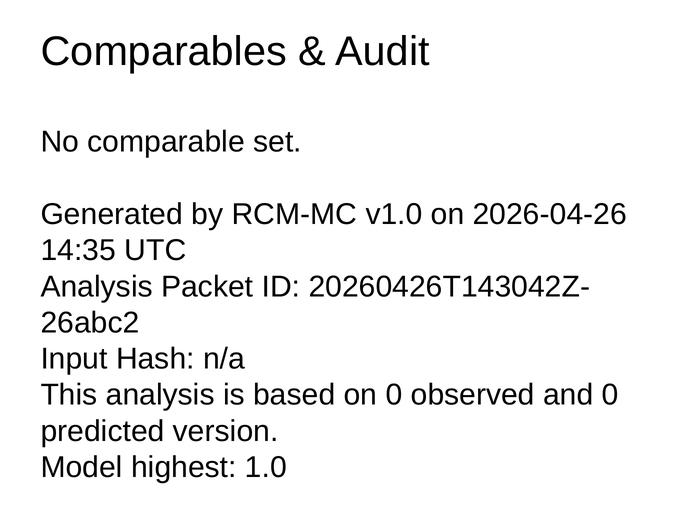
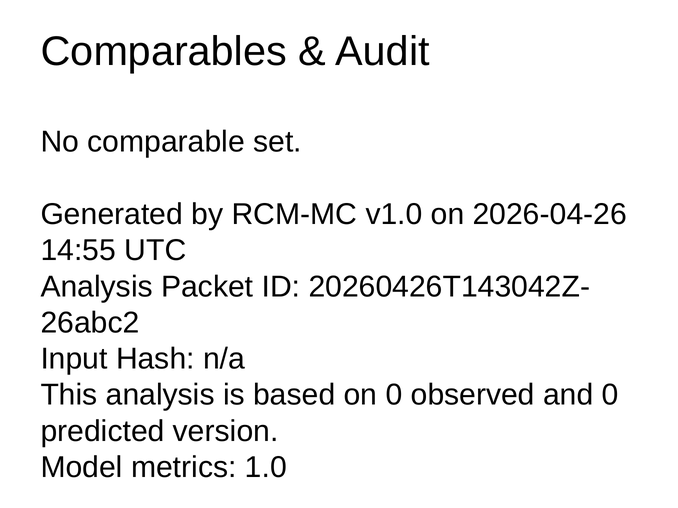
14:35: 14:35 -> 14:55
highest: highest -> metrics
